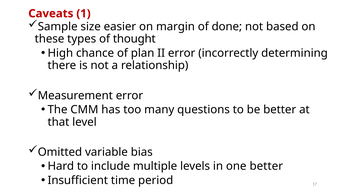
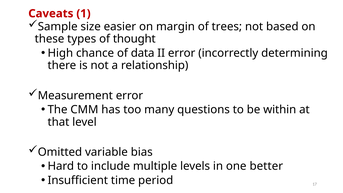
done: done -> trees
plan: plan -> data
be better: better -> within
